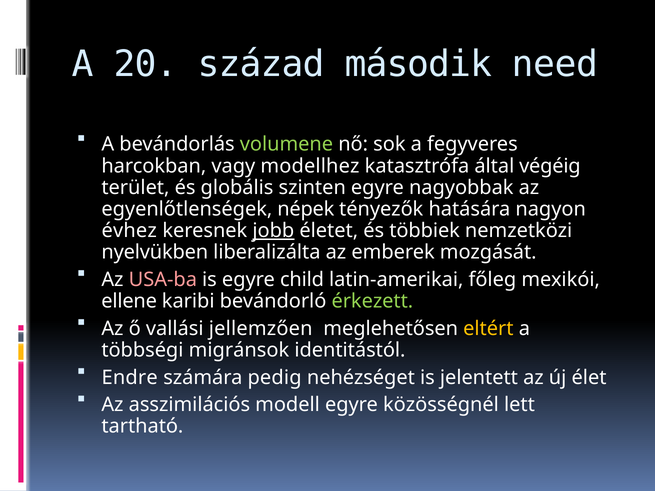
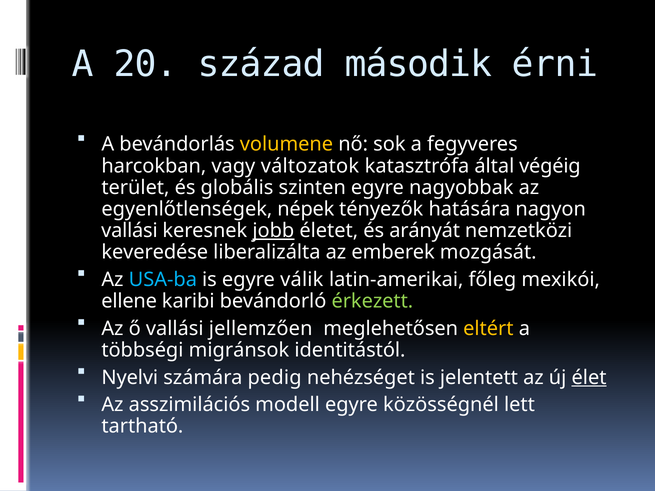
need: need -> érni
volumene colour: light green -> yellow
modellhez: modellhez -> változatok
évhez at (129, 231): évhez -> vallási
többiek: többiek -> arányát
nyelvükben: nyelvükben -> keveredése
USA-ba colour: pink -> light blue
child: child -> válik
Endre: Endre -> Nyelvi
élet underline: none -> present
